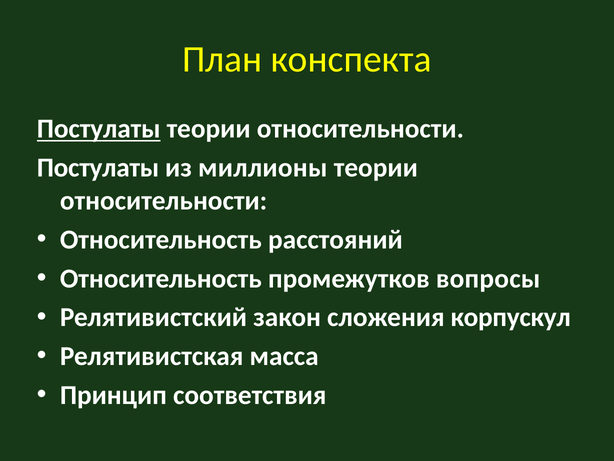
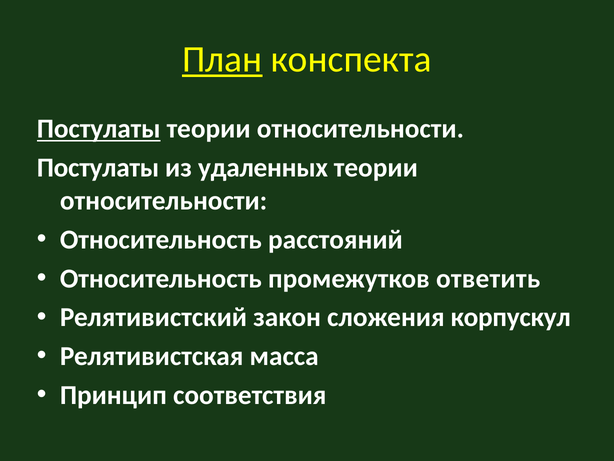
План underline: none -> present
миллионы: миллионы -> удаленных
вопросы: вопросы -> ответить
